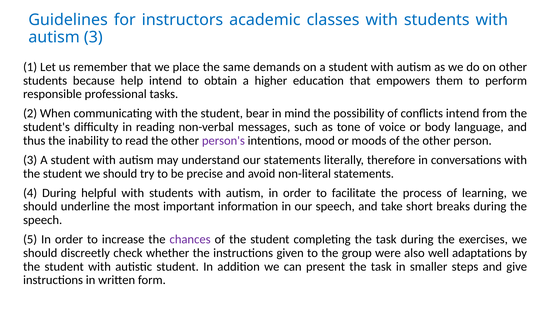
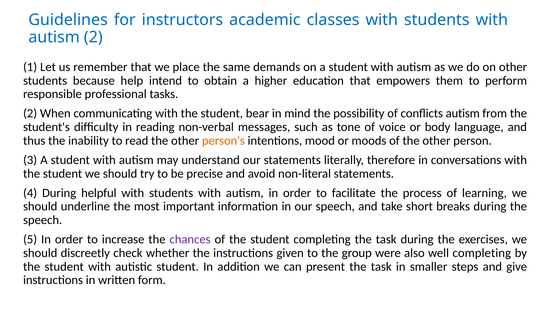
autism 3: 3 -> 2
conflicts intend: intend -> autism
person's colour: purple -> orange
well adaptations: adaptations -> completing
